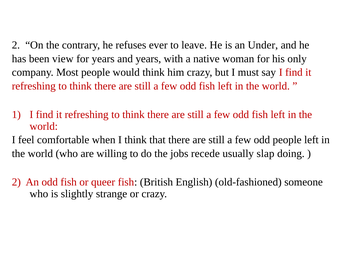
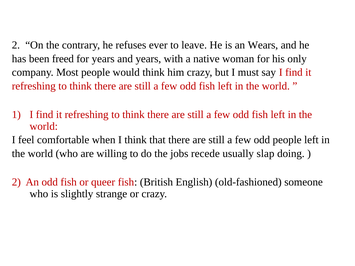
Under: Under -> Wears
view: view -> freed
